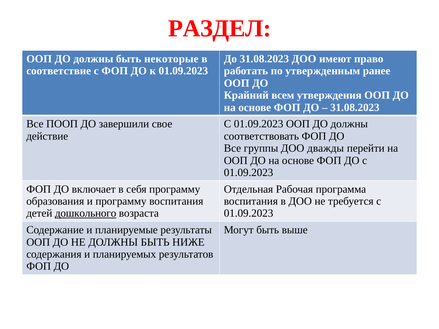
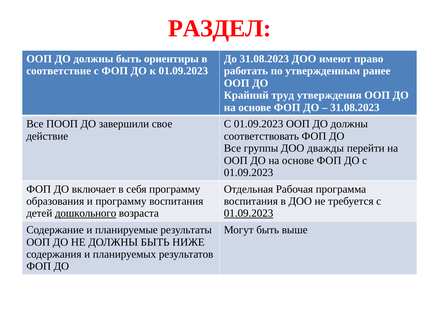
некоторые: некоторые -> ориентиры
всем: всем -> труд
01.09.2023 at (249, 214) underline: none -> present
